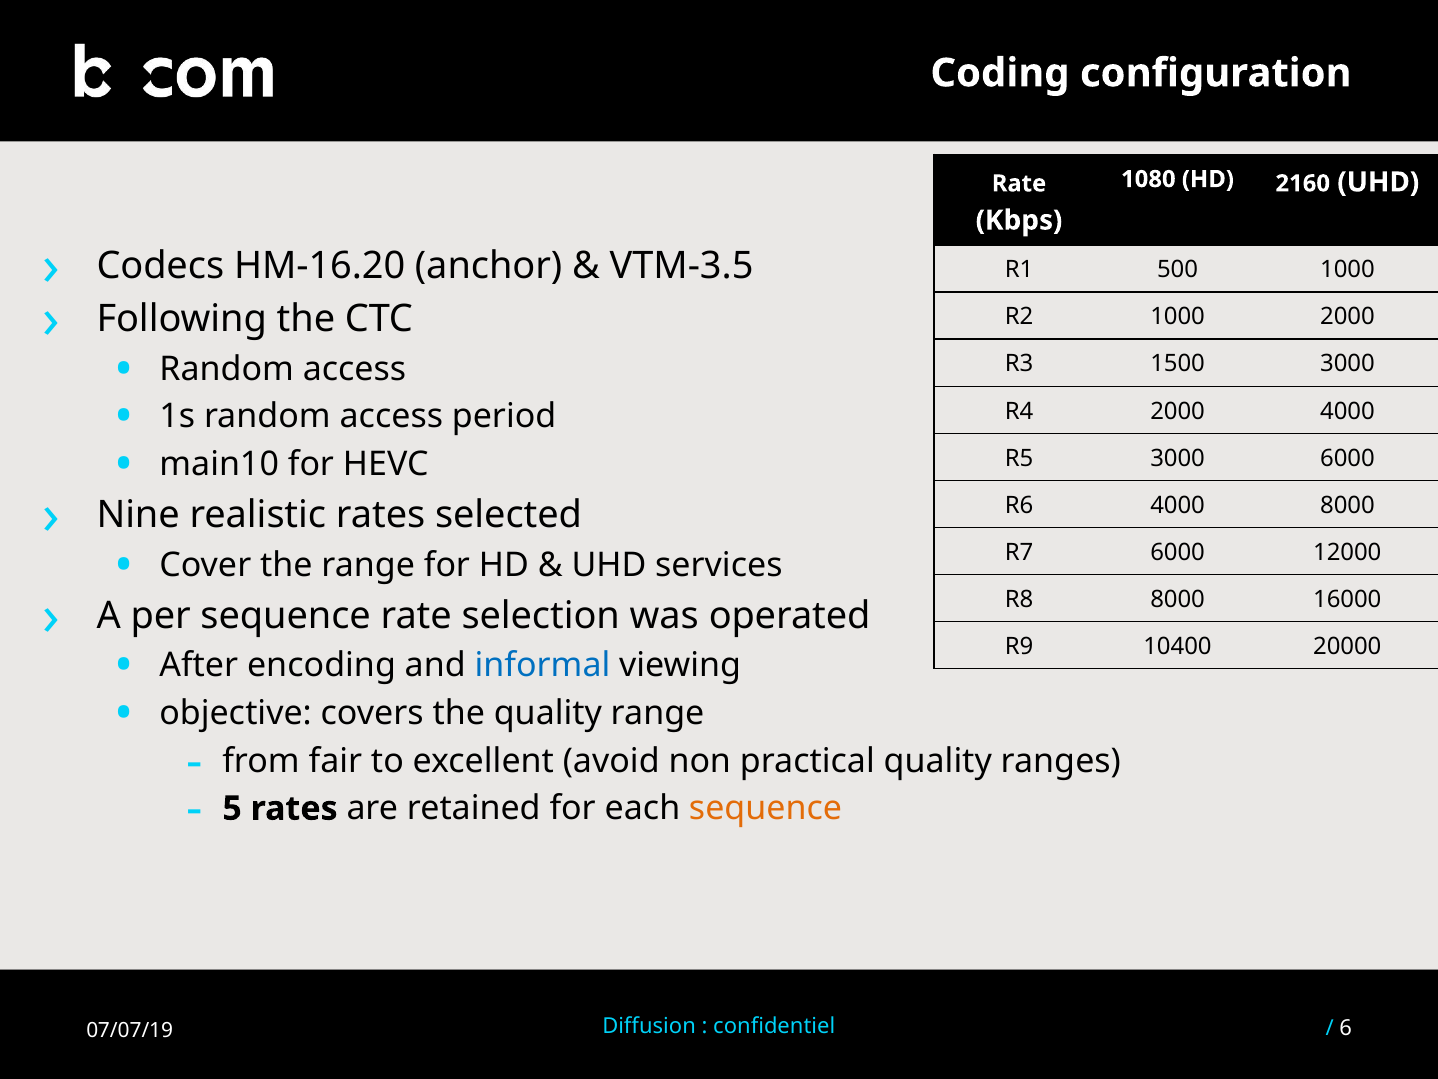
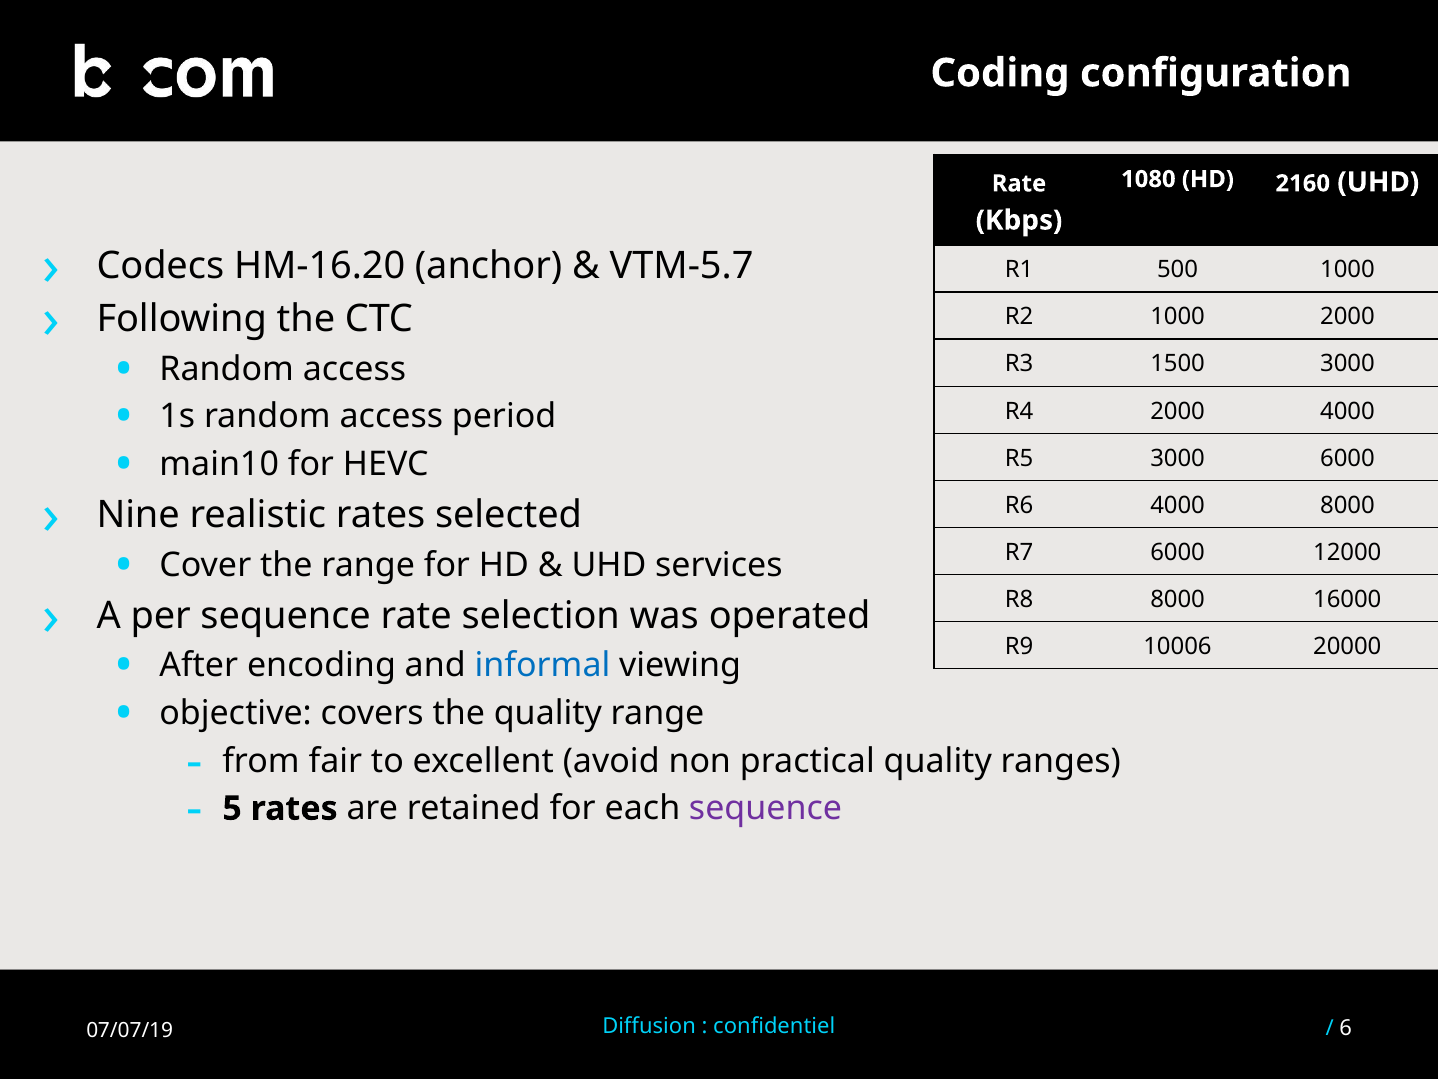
VTM-3.5: VTM-3.5 -> VTM-5.7
10400: 10400 -> 10006
sequence at (766, 808) colour: orange -> purple
